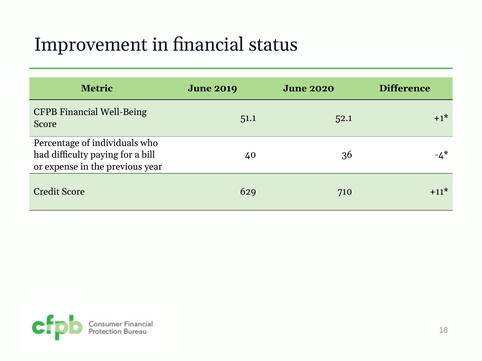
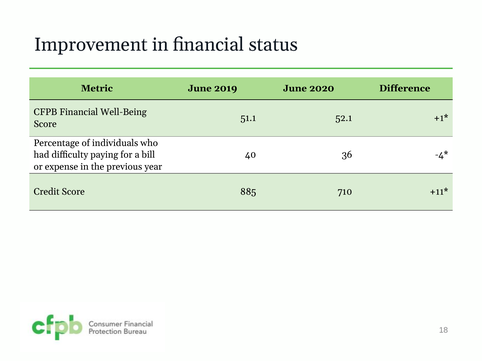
629: 629 -> 885
